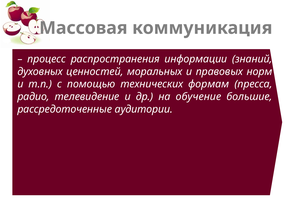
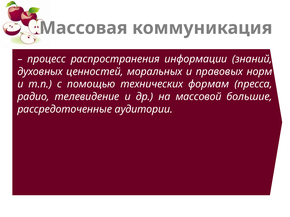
обучение: обучение -> массовой
